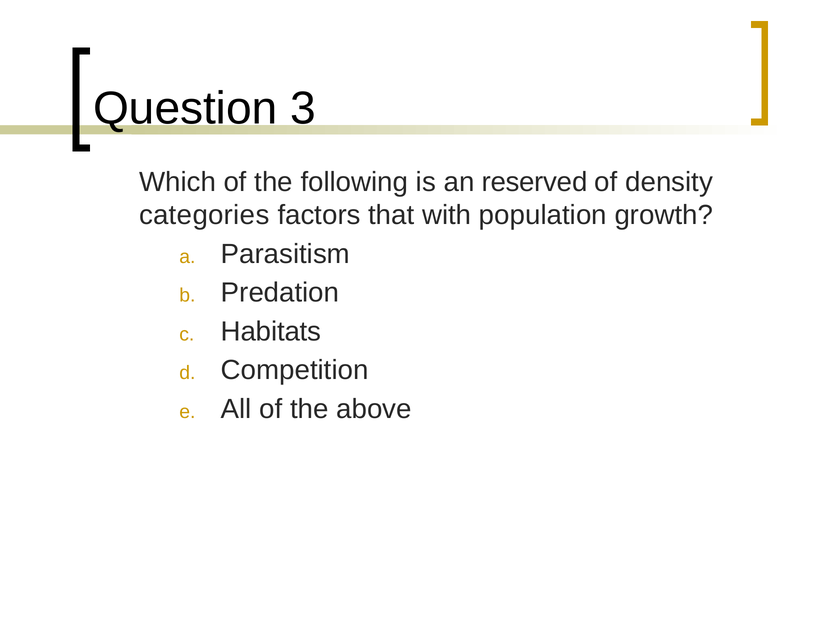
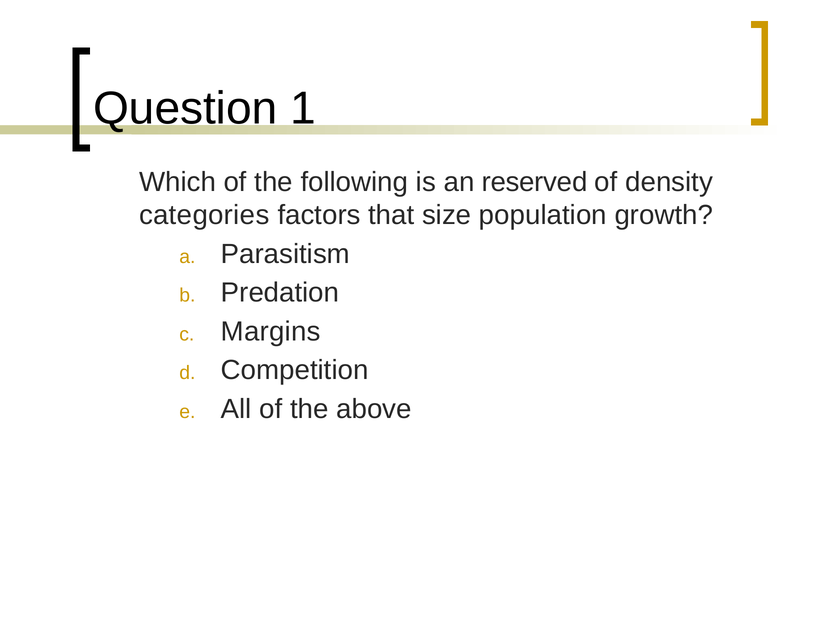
3: 3 -> 1
with: with -> size
Habitats: Habitats -> Margins
